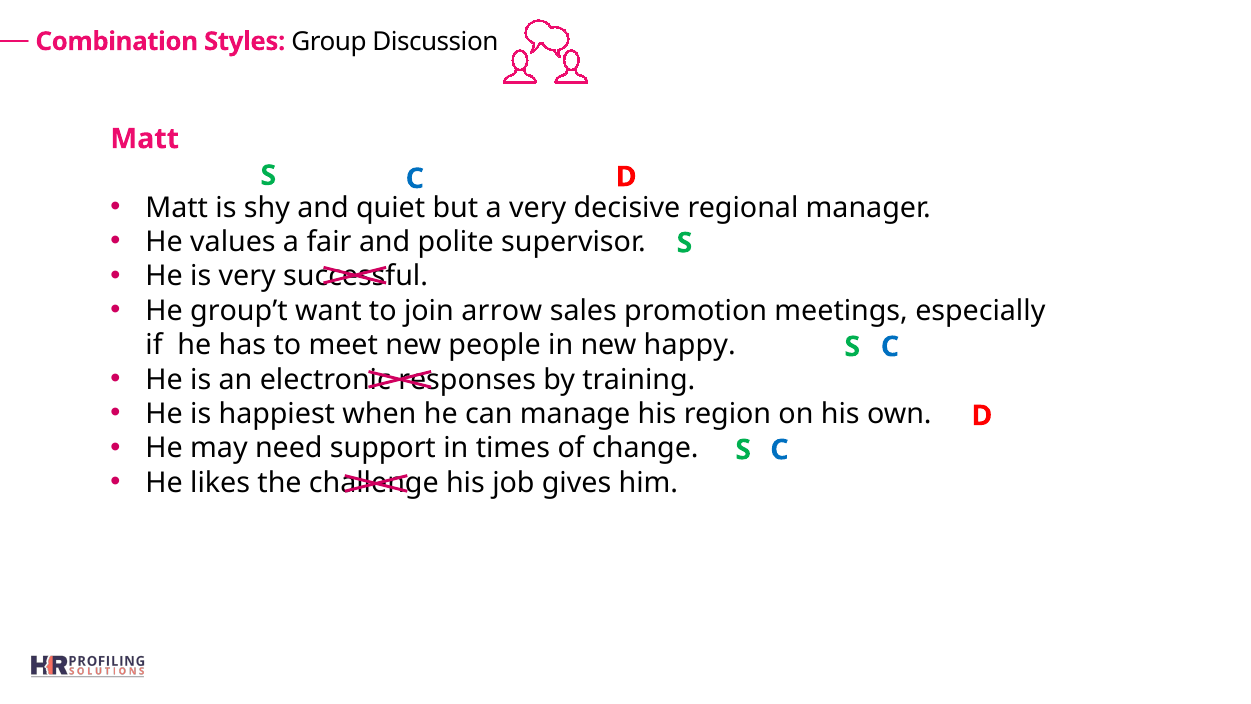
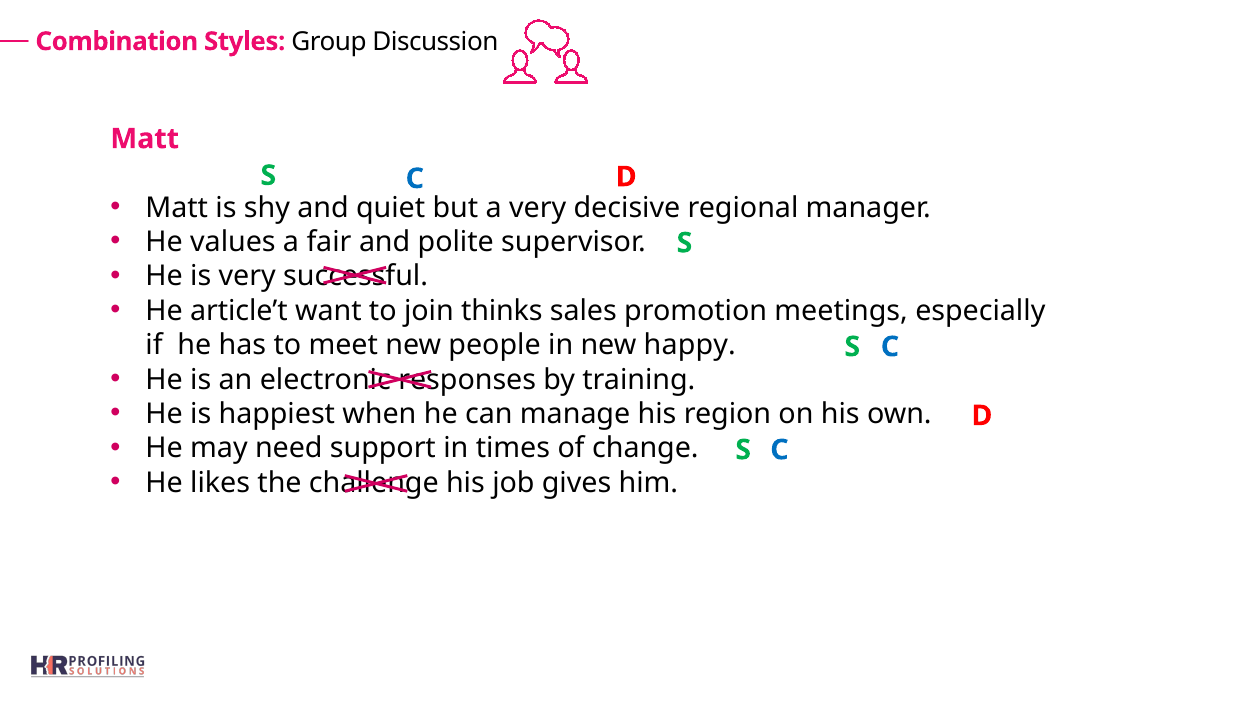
group’t: group’t -> article’t
arrow: arrow -> thinks
